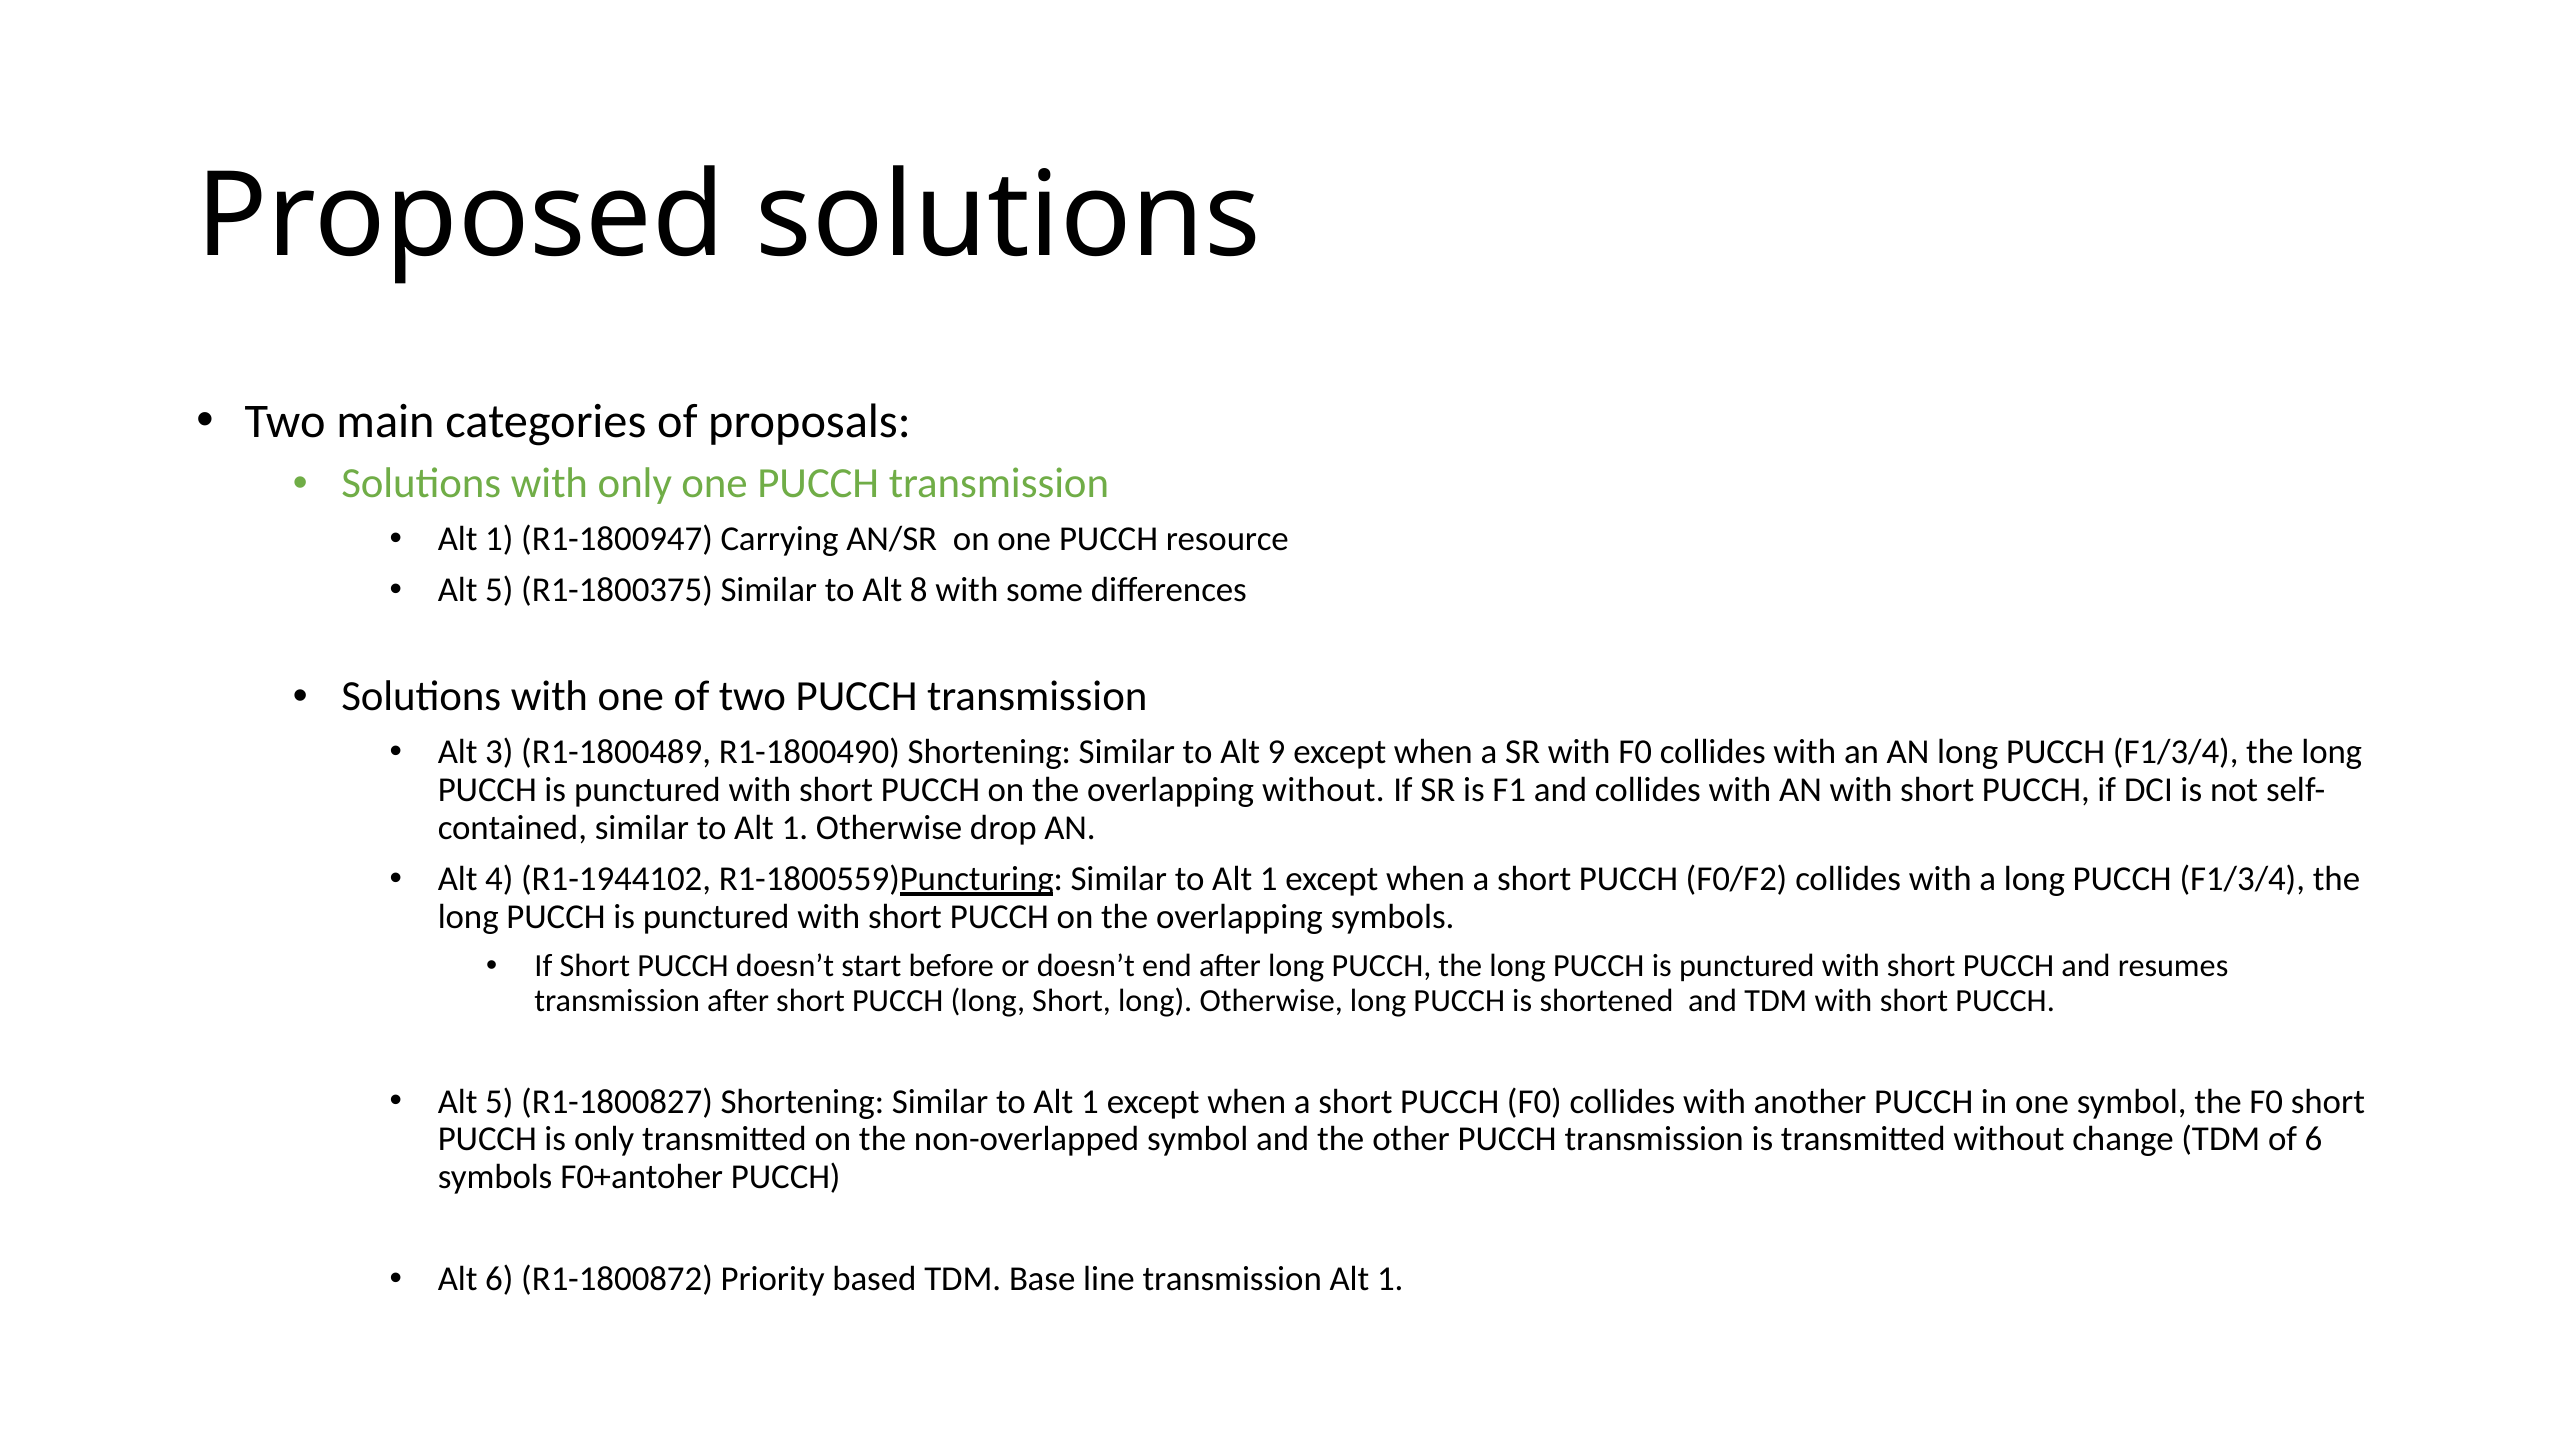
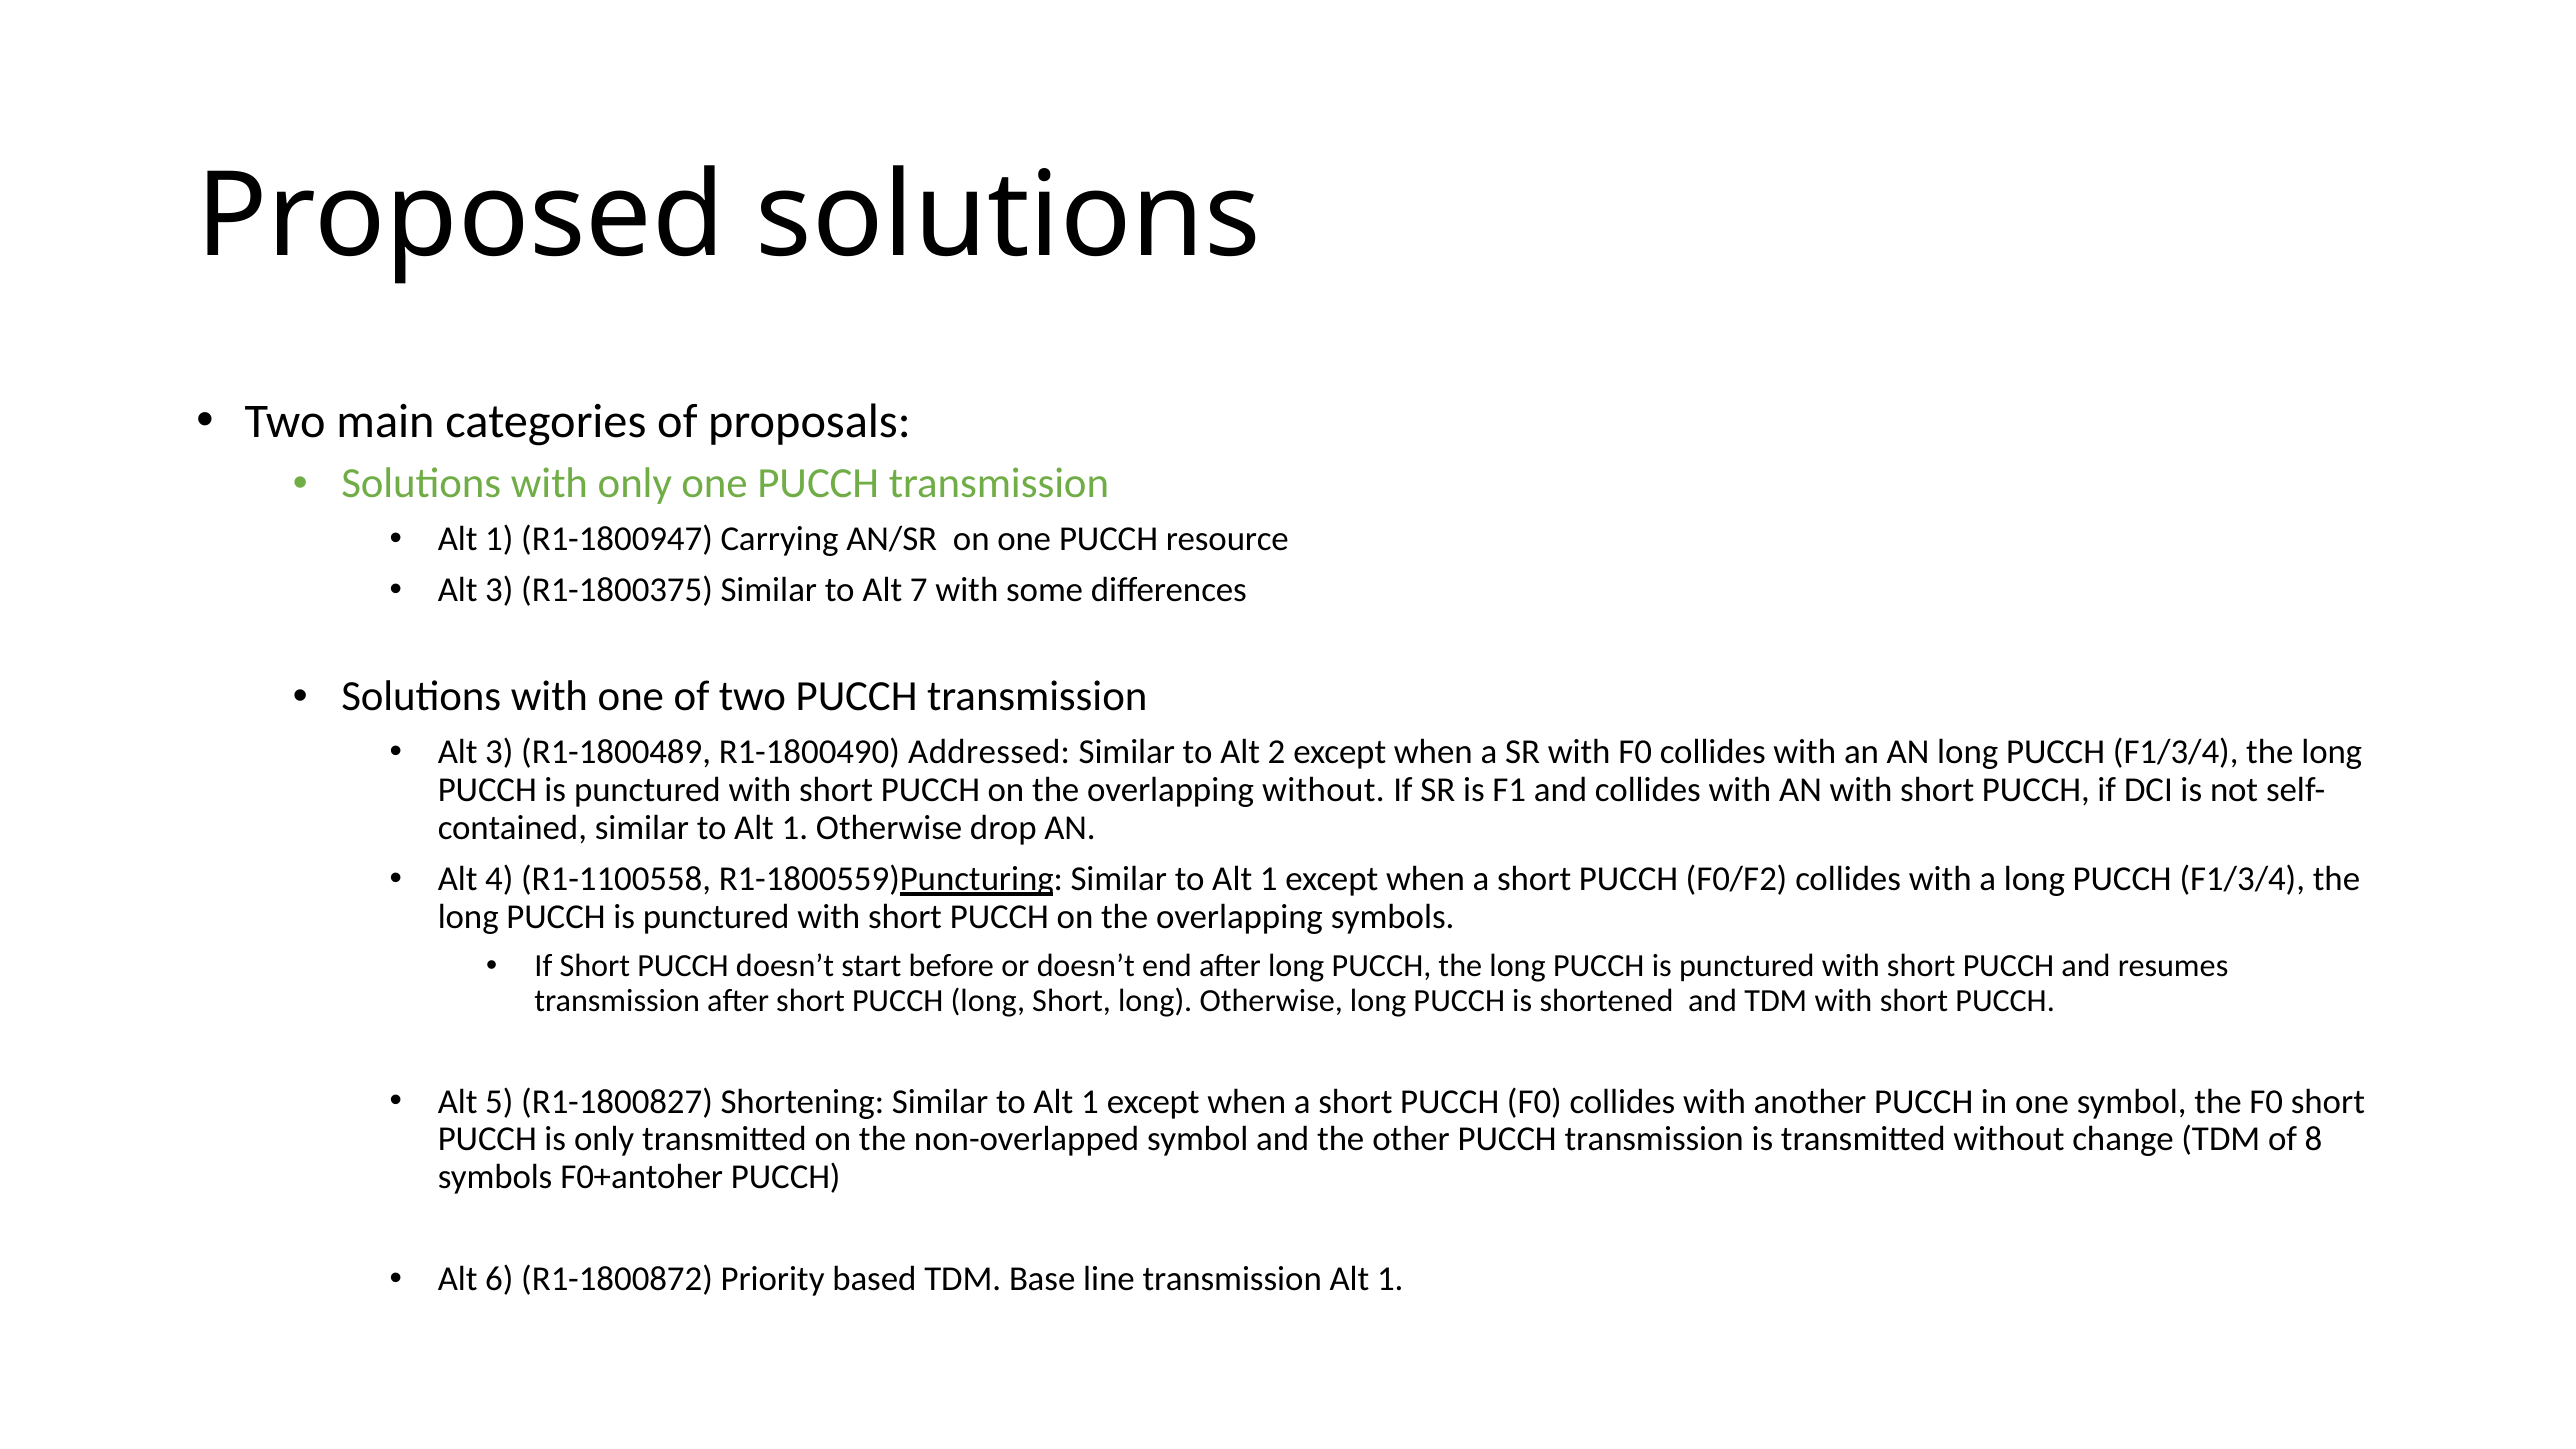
5 at (499, 590): 5 -> 3
8: 8 -> 7
R1-1800490 Shortening: Shortening -> Addressed
9: 9 -> 2
R1-1944102: R1-1944102 -> R1-1100558
of 6: 6 -> 8
